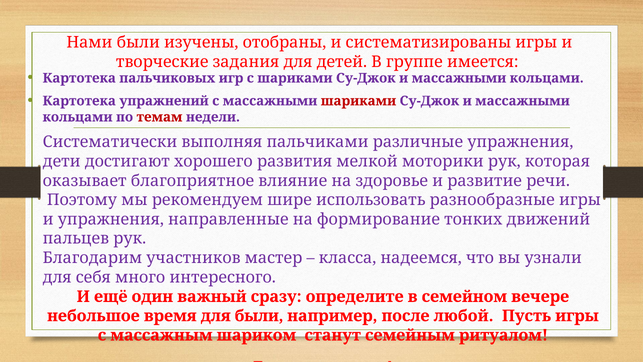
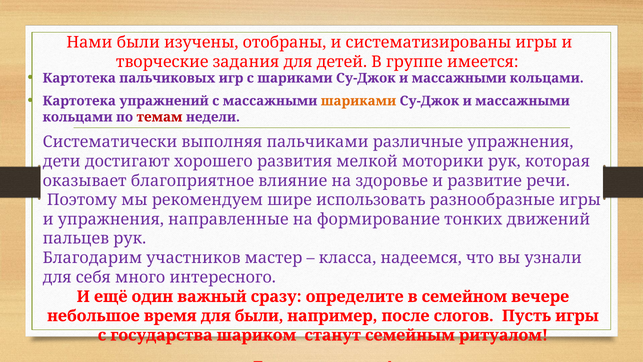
шариками at (358, 101) colour: red -> orange
любой: любой -> слогов
массажным: массажным -> государства
